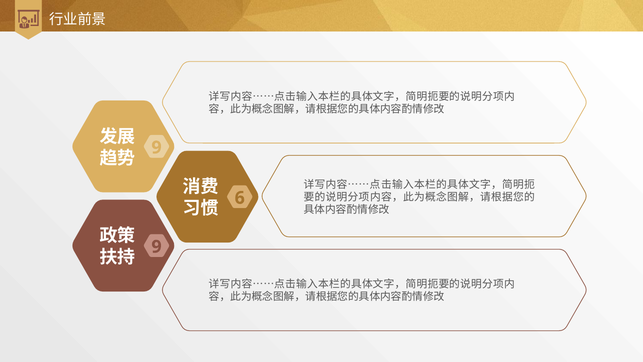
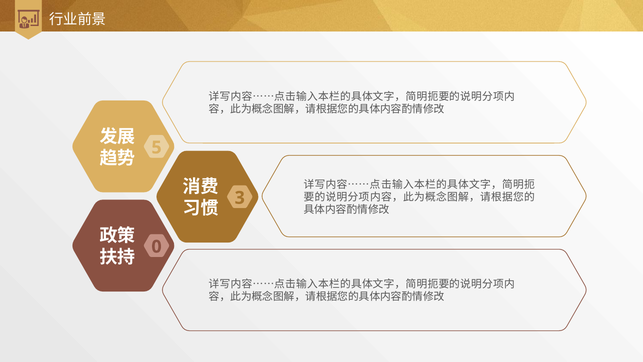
9 at (157, 147): 9 -> 5
6: 6 -> 3
9 at (157, 247): 9 -> 0
